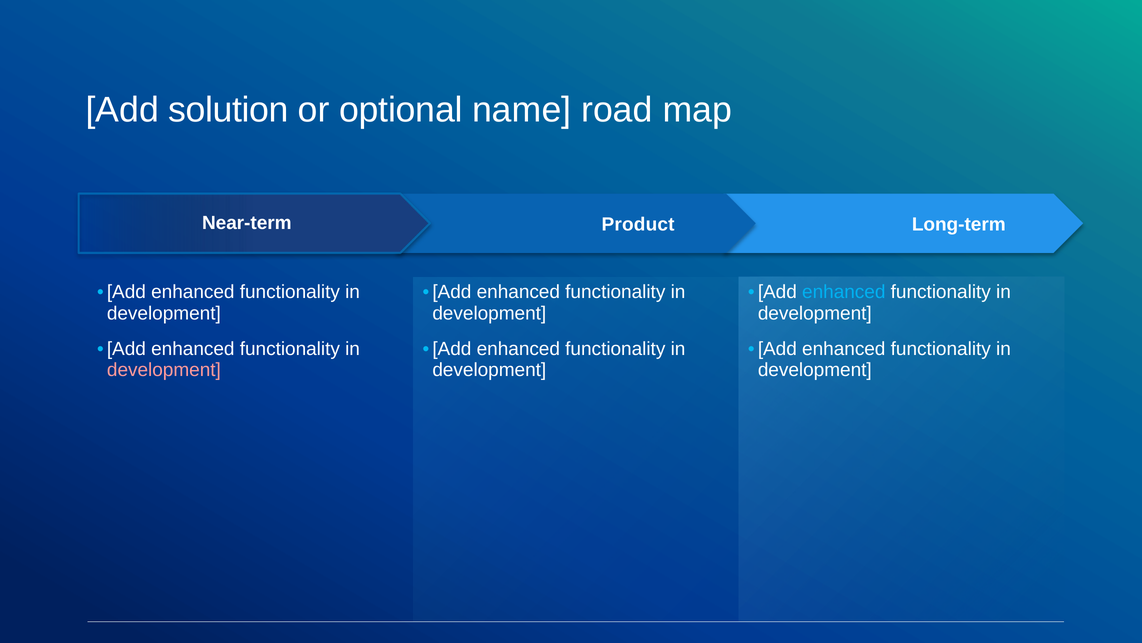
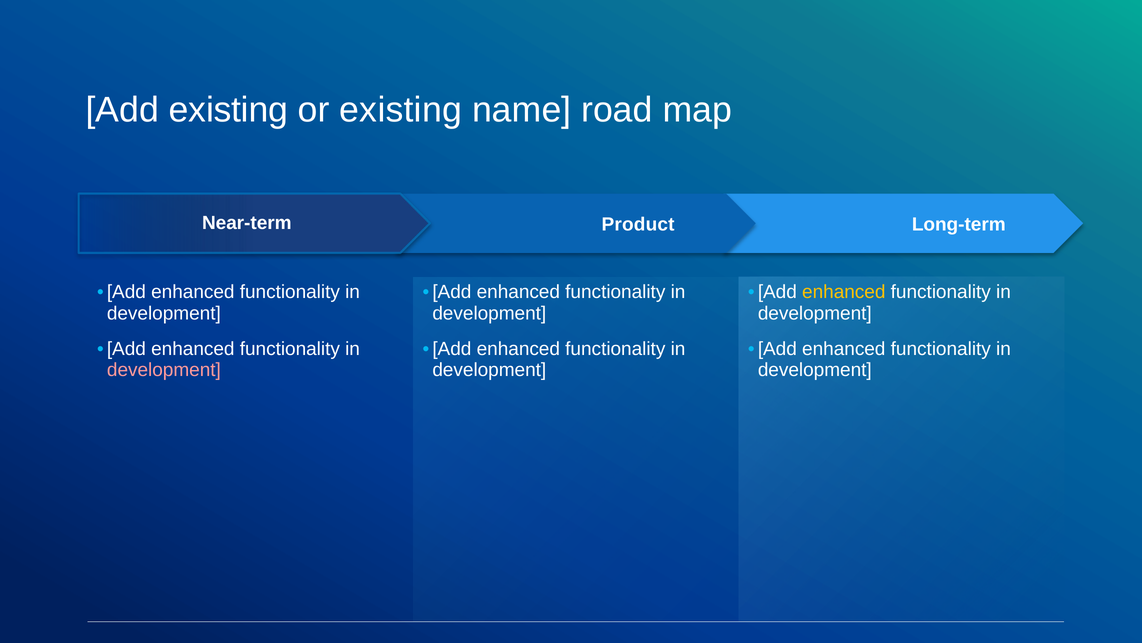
Add solution: solution -> existing
or optional: optional -> existing
enhanced at (844, 292) colour: light blue -> yellow
